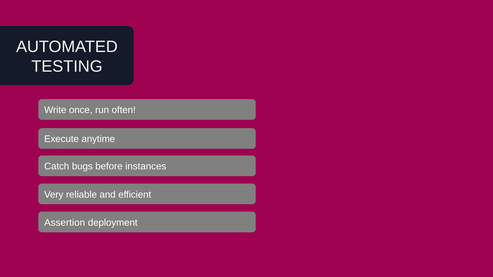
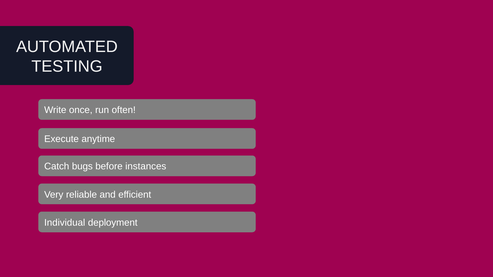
Assertion: Assertion -> Individual
